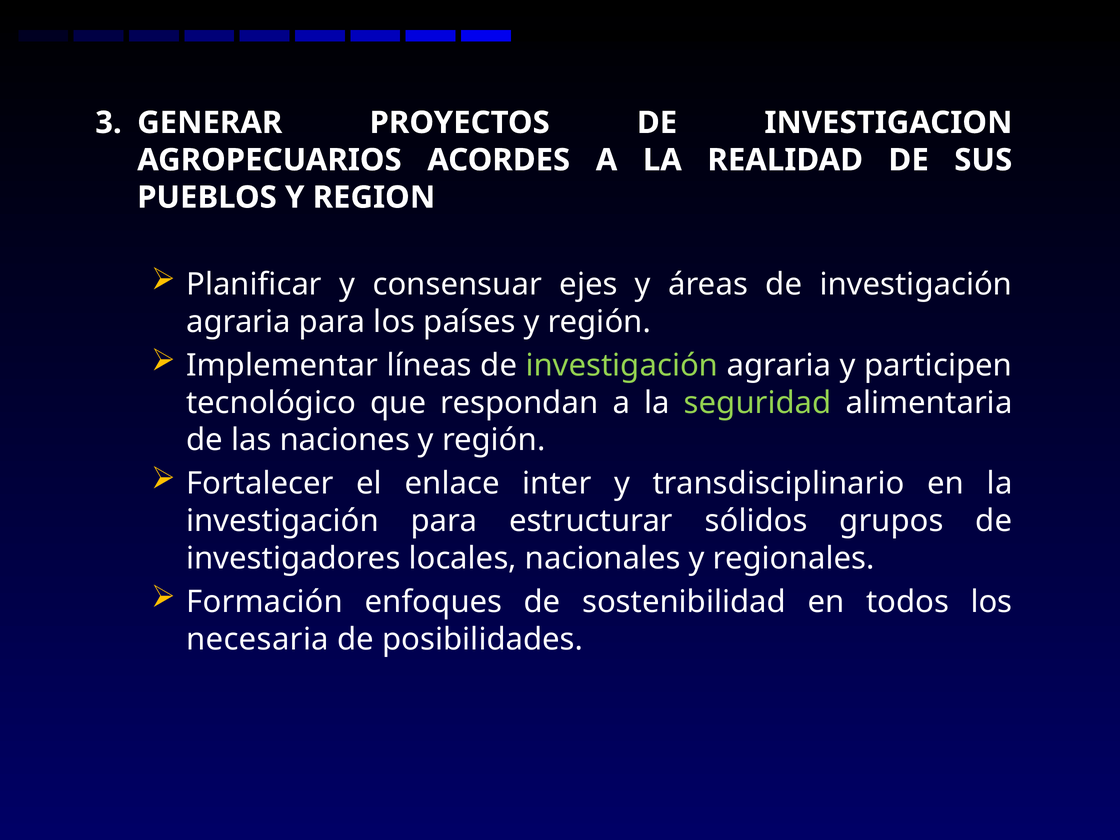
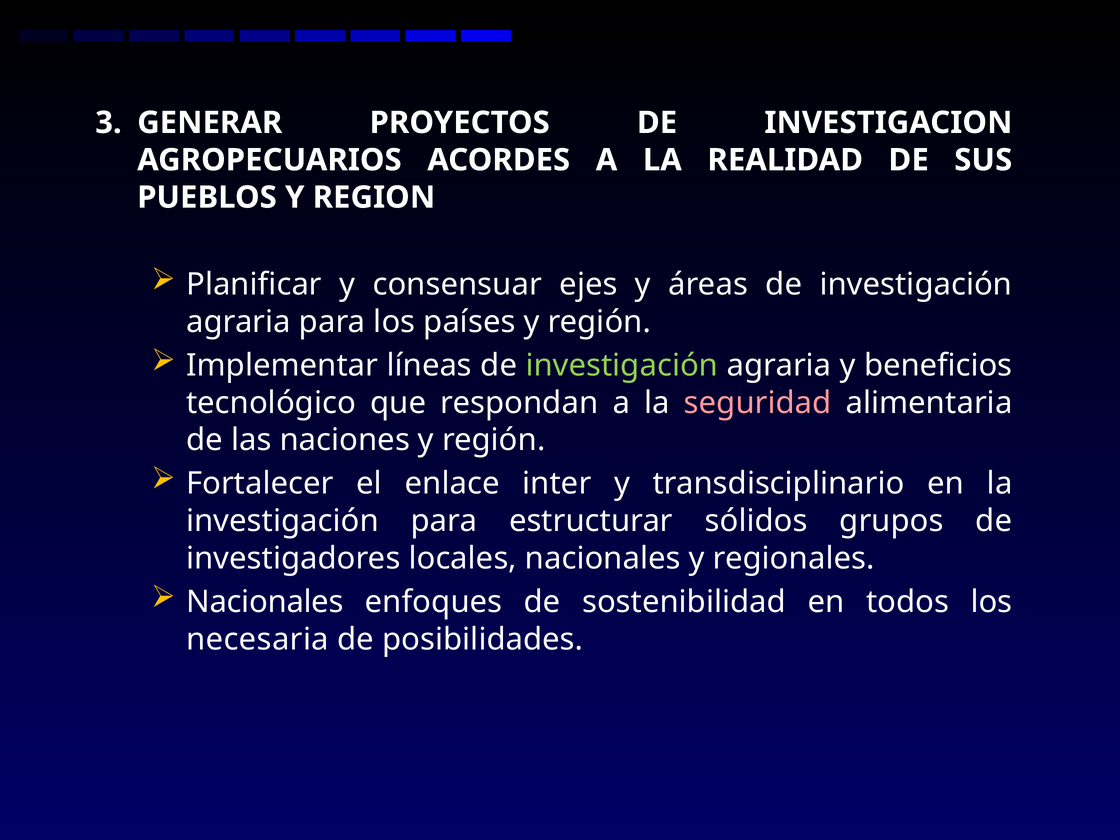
participen: participen -> beneficios
seguridad colour: light green -> pink
Formación at (265, 602): Formación -> Nacionales
